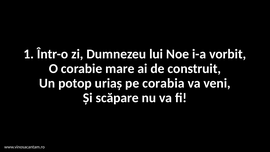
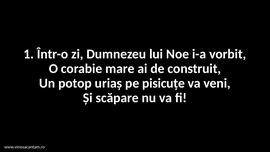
corabia: corabia -> pisicuțe
